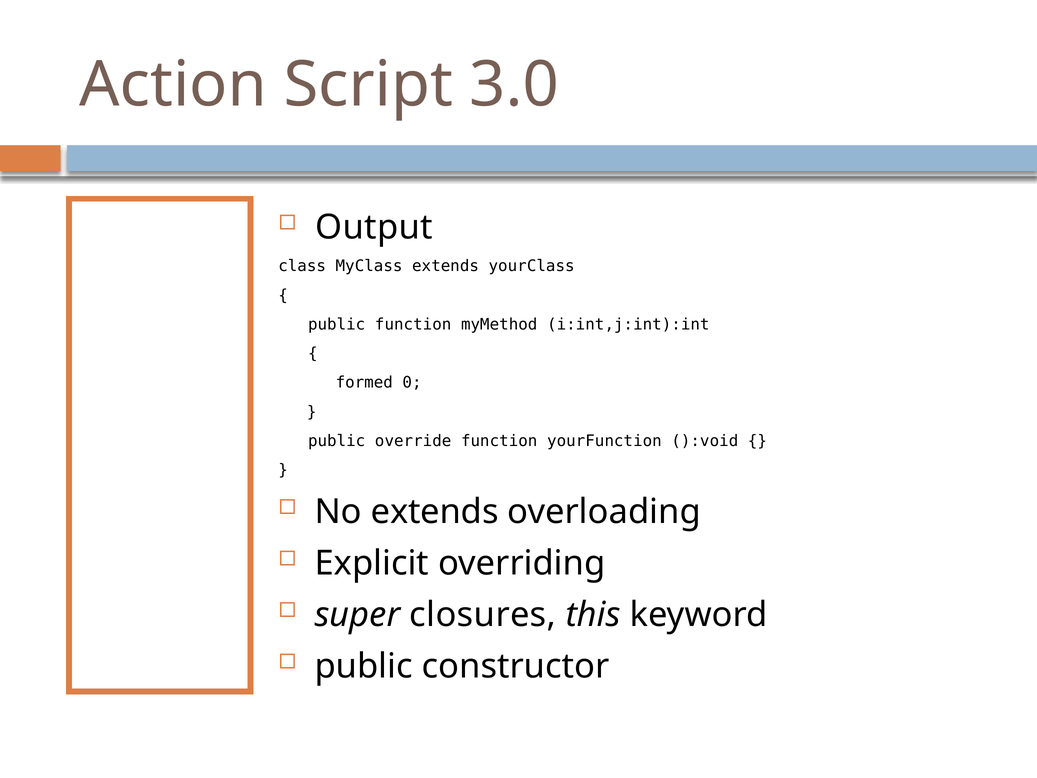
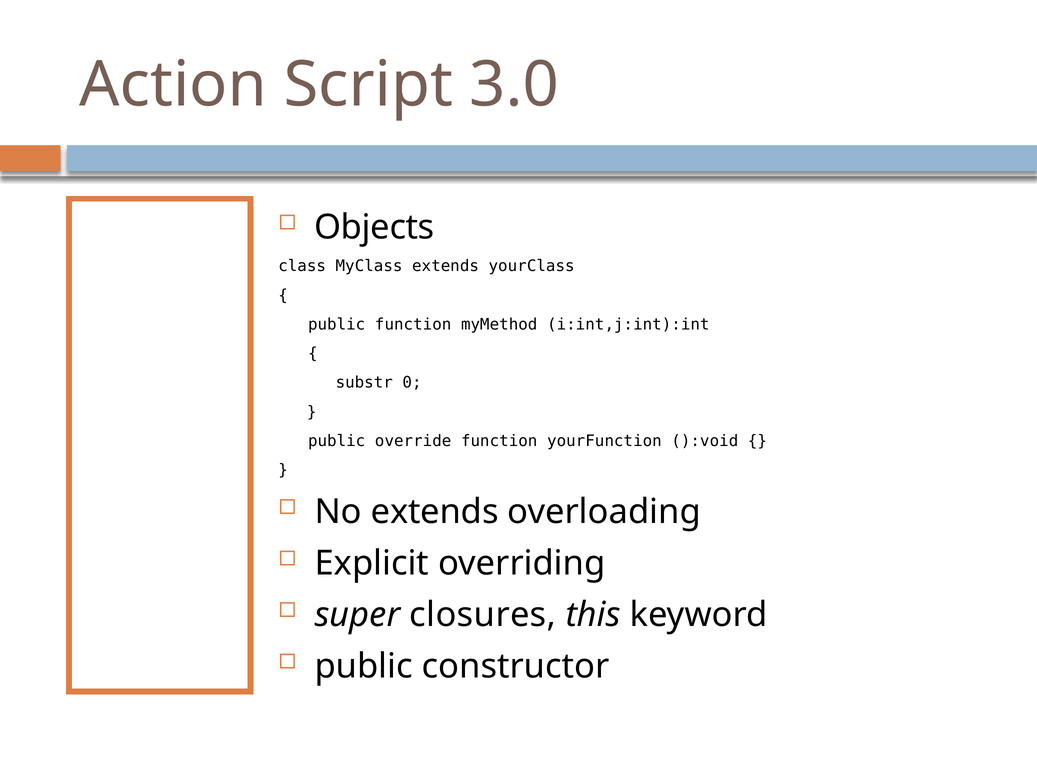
Output: Output -> Objects
formed: formed -> substr
